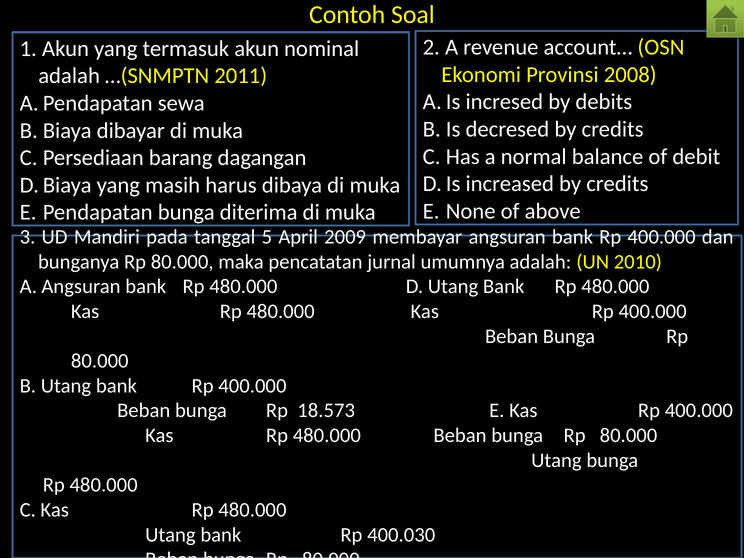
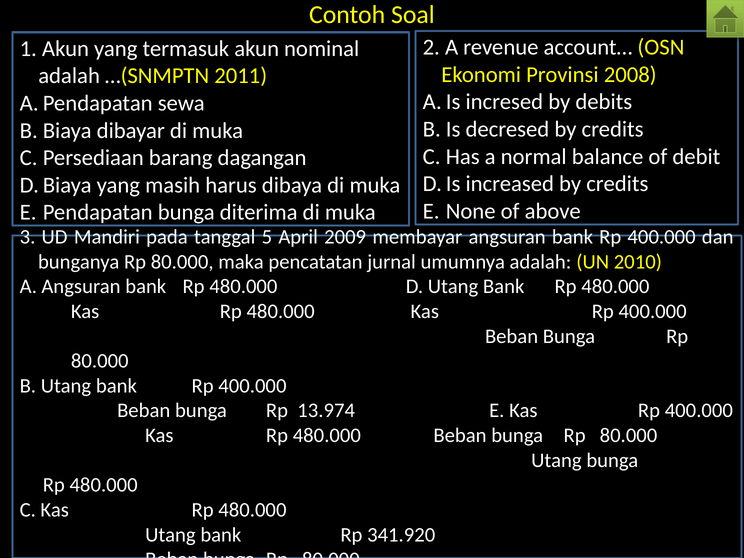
18.573: 18.573 -> 13.974
400.030: 400.030 -> 341.920
